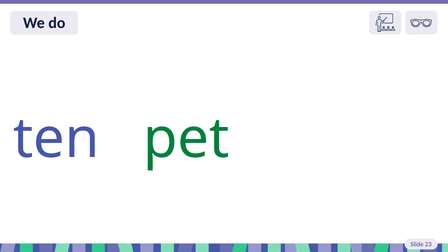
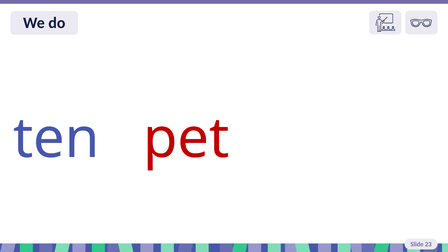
pet colour: green -> red
